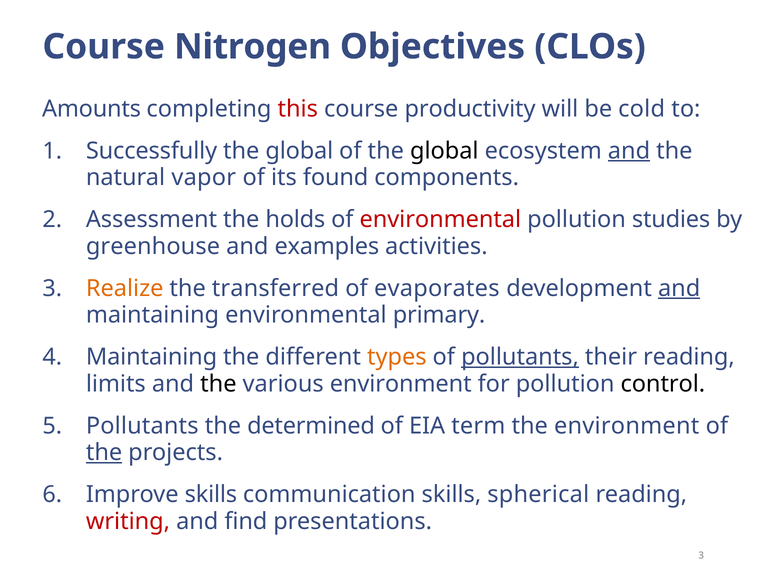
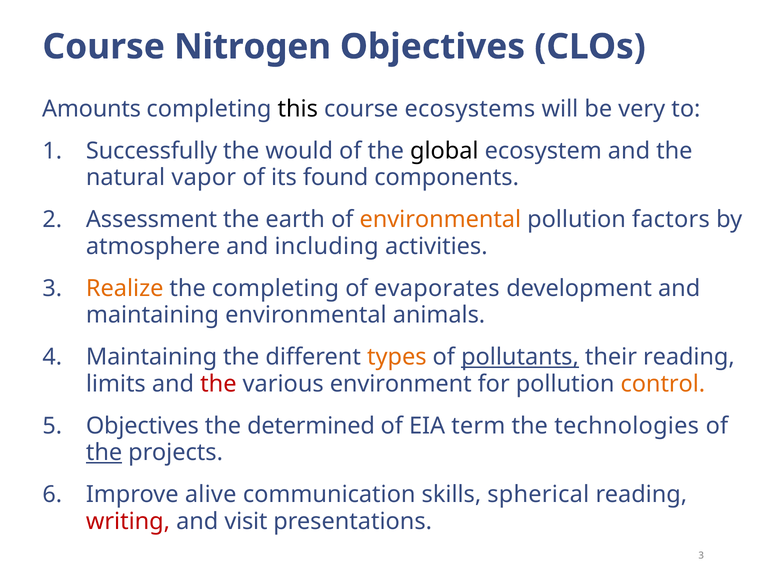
this colour: red -> black
productivity: productivity -> ecosystems
cold: cold -> very
global at (299, 151): global -> would
and at (629, 151) underline: present -> none
holds: holds -> earth
environmental at (440, 220) colour: red -> orange
studies: studies -> factors
greenhouse: greenhouse -> atmosphere
examples: examples -> including
the transferred: transferred -> completing
and at (679, 288) underline: present -> none
primary: primary -> animals
the at (218, 384) colour: black -> red
control colour: black -> orange
Pollutants at (142, 426): Pollutants -> Objectives
the environment: environment -> technologies
Improve skills: skills -> alive
find: find -> visit
